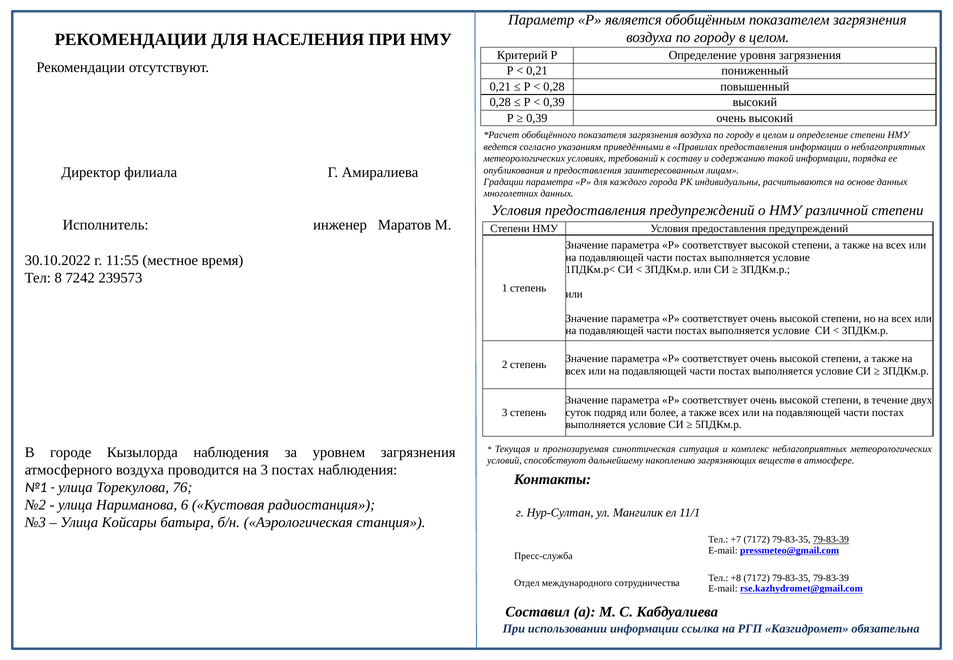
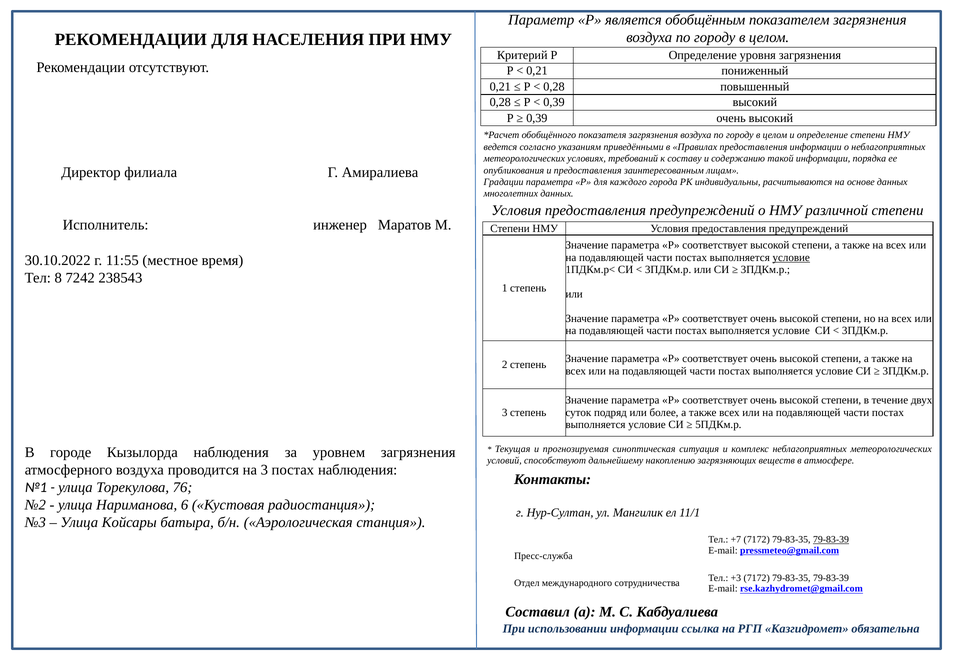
условие at (791, 257) underline: none -> present
239573: 239573 -> 238543
+8: +8 -> +3
